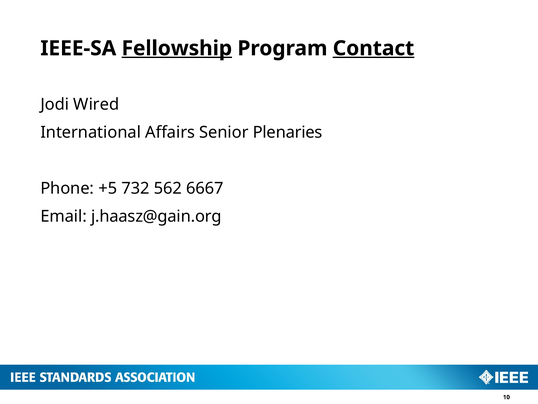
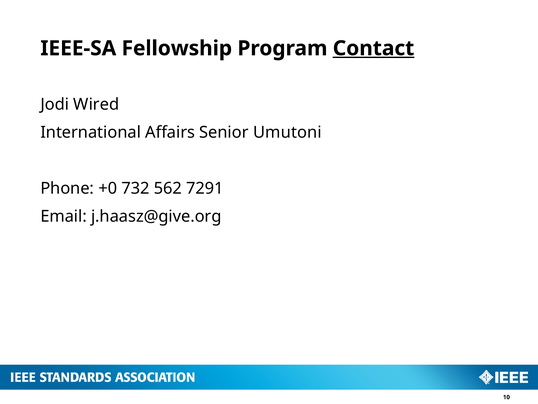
Fellowship underline: present -> none
Plenaries: Plenaries -> Umutoni
+5: +5 -> +0
6667: 6667 -> 7291
j.haasz@gain.org: j.haasz@gain.org -> j.haasz@give.org
